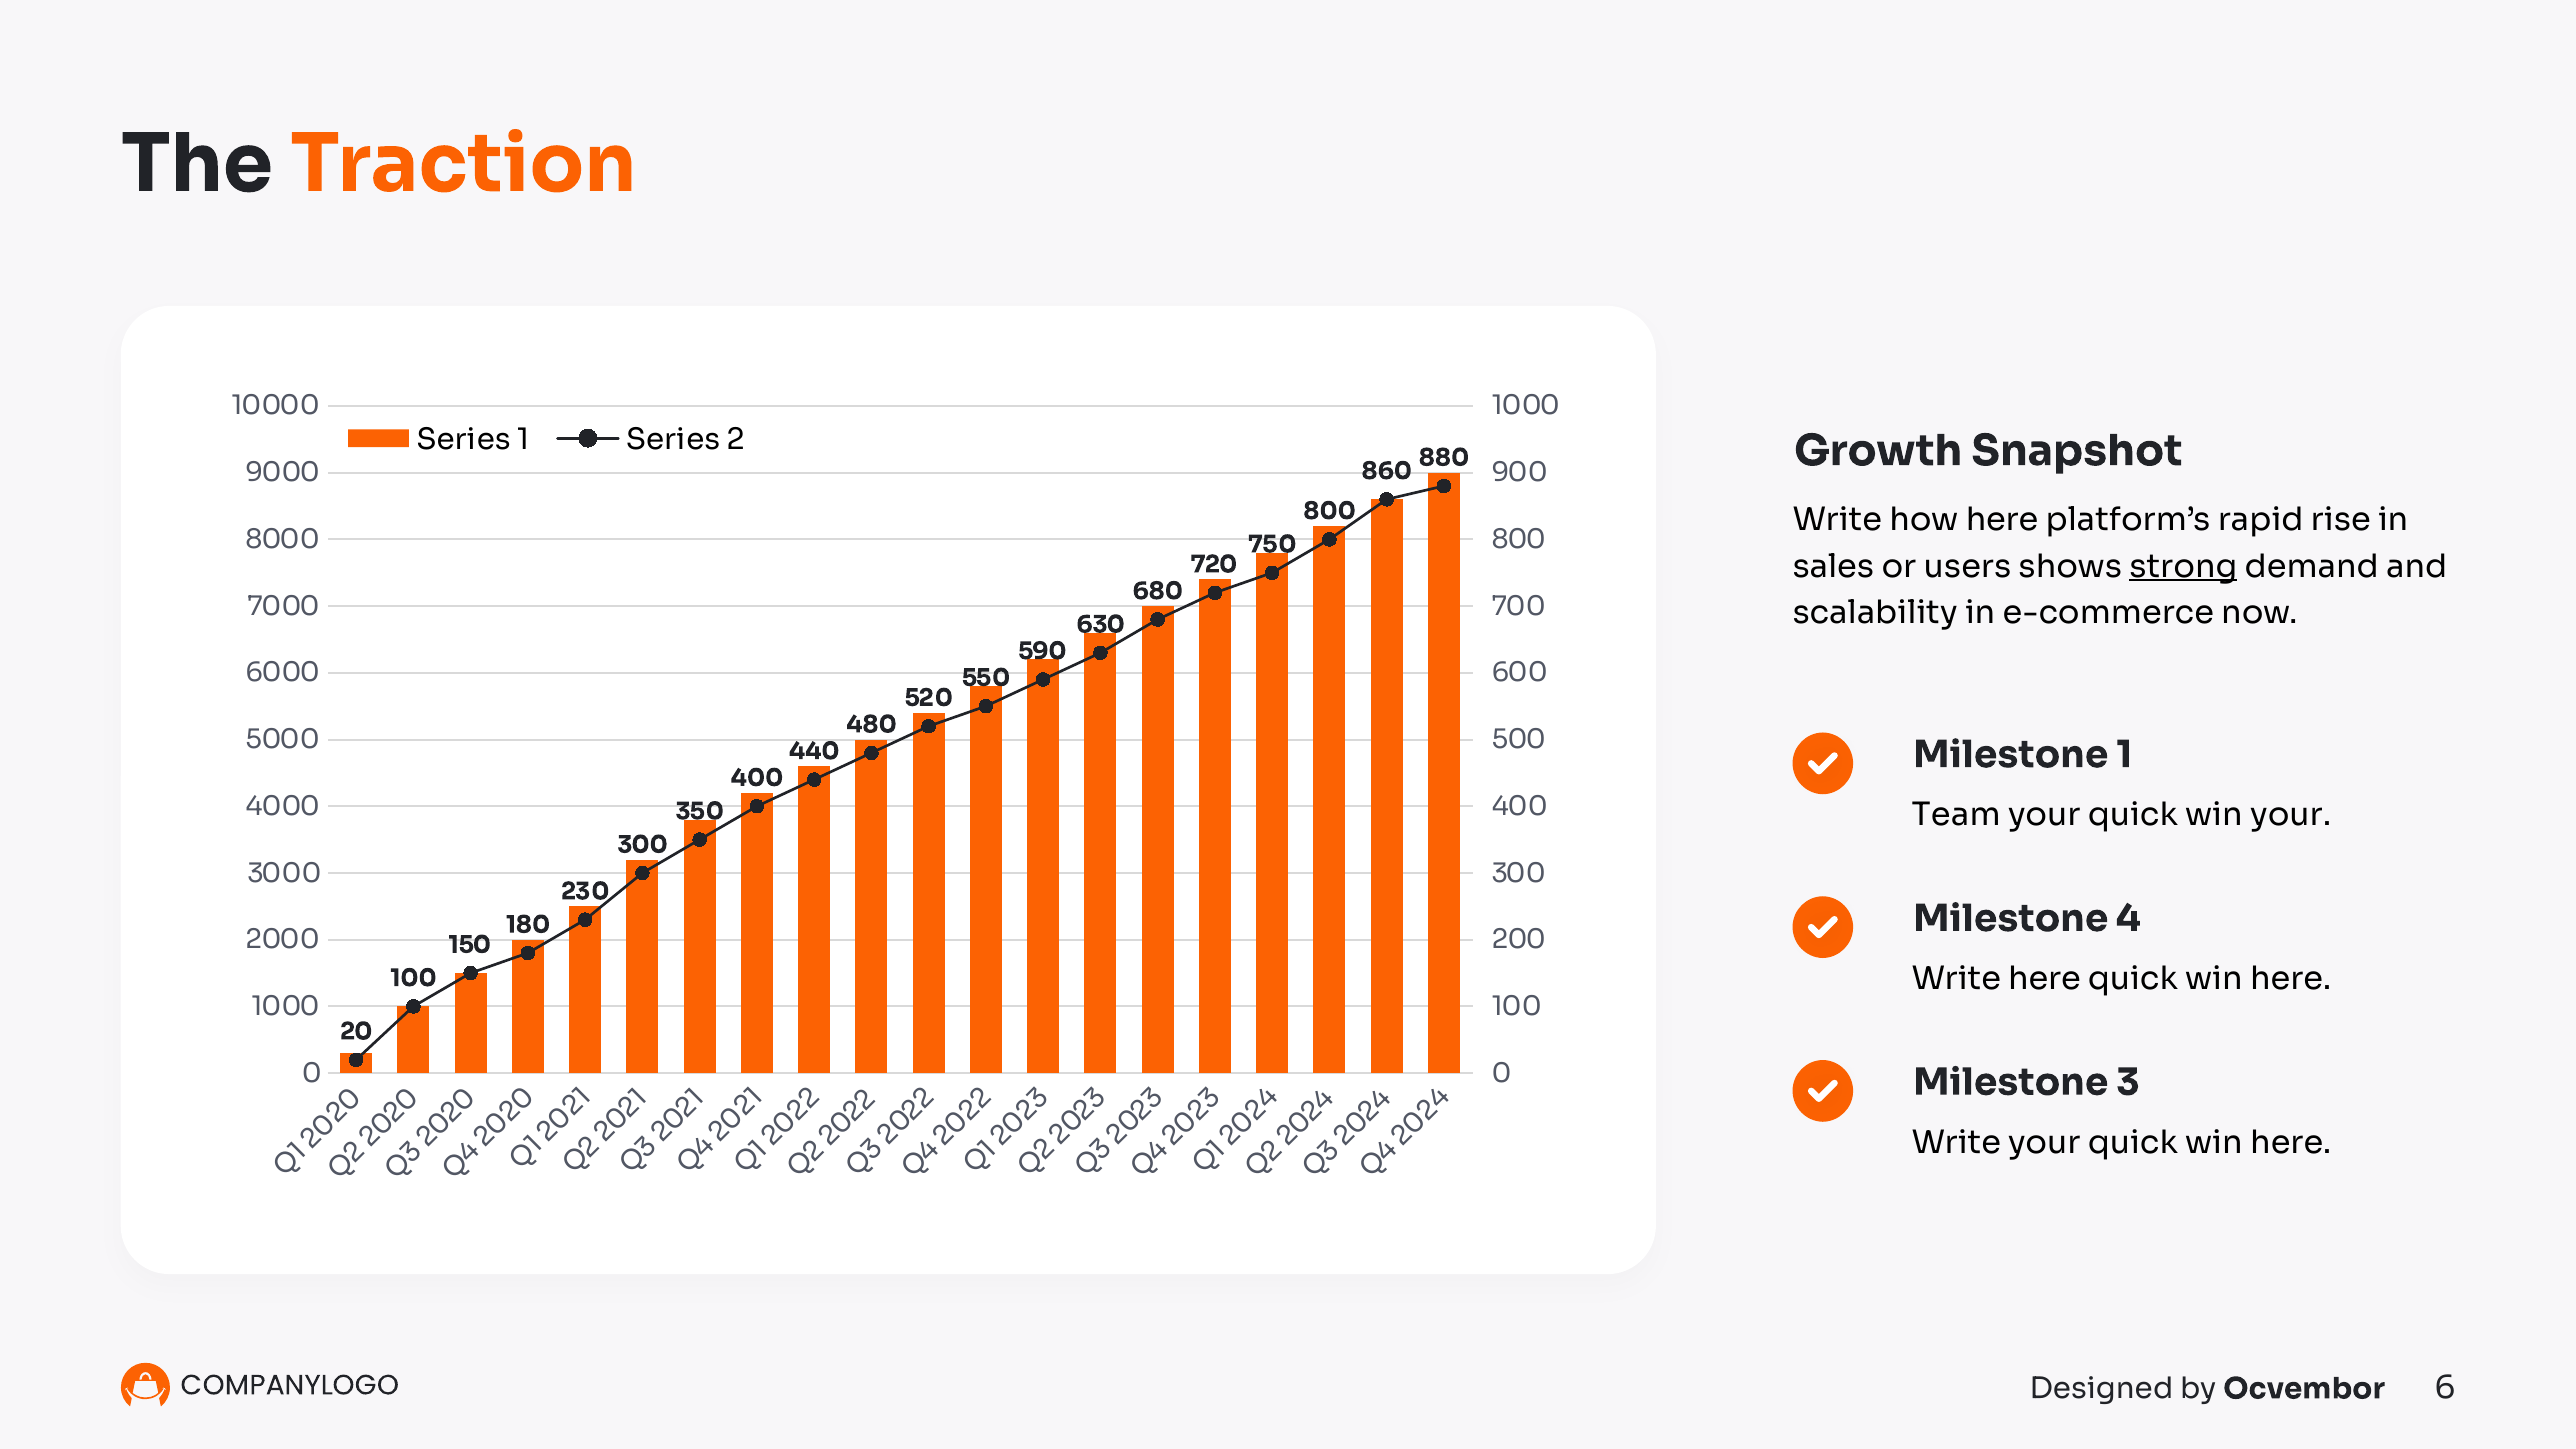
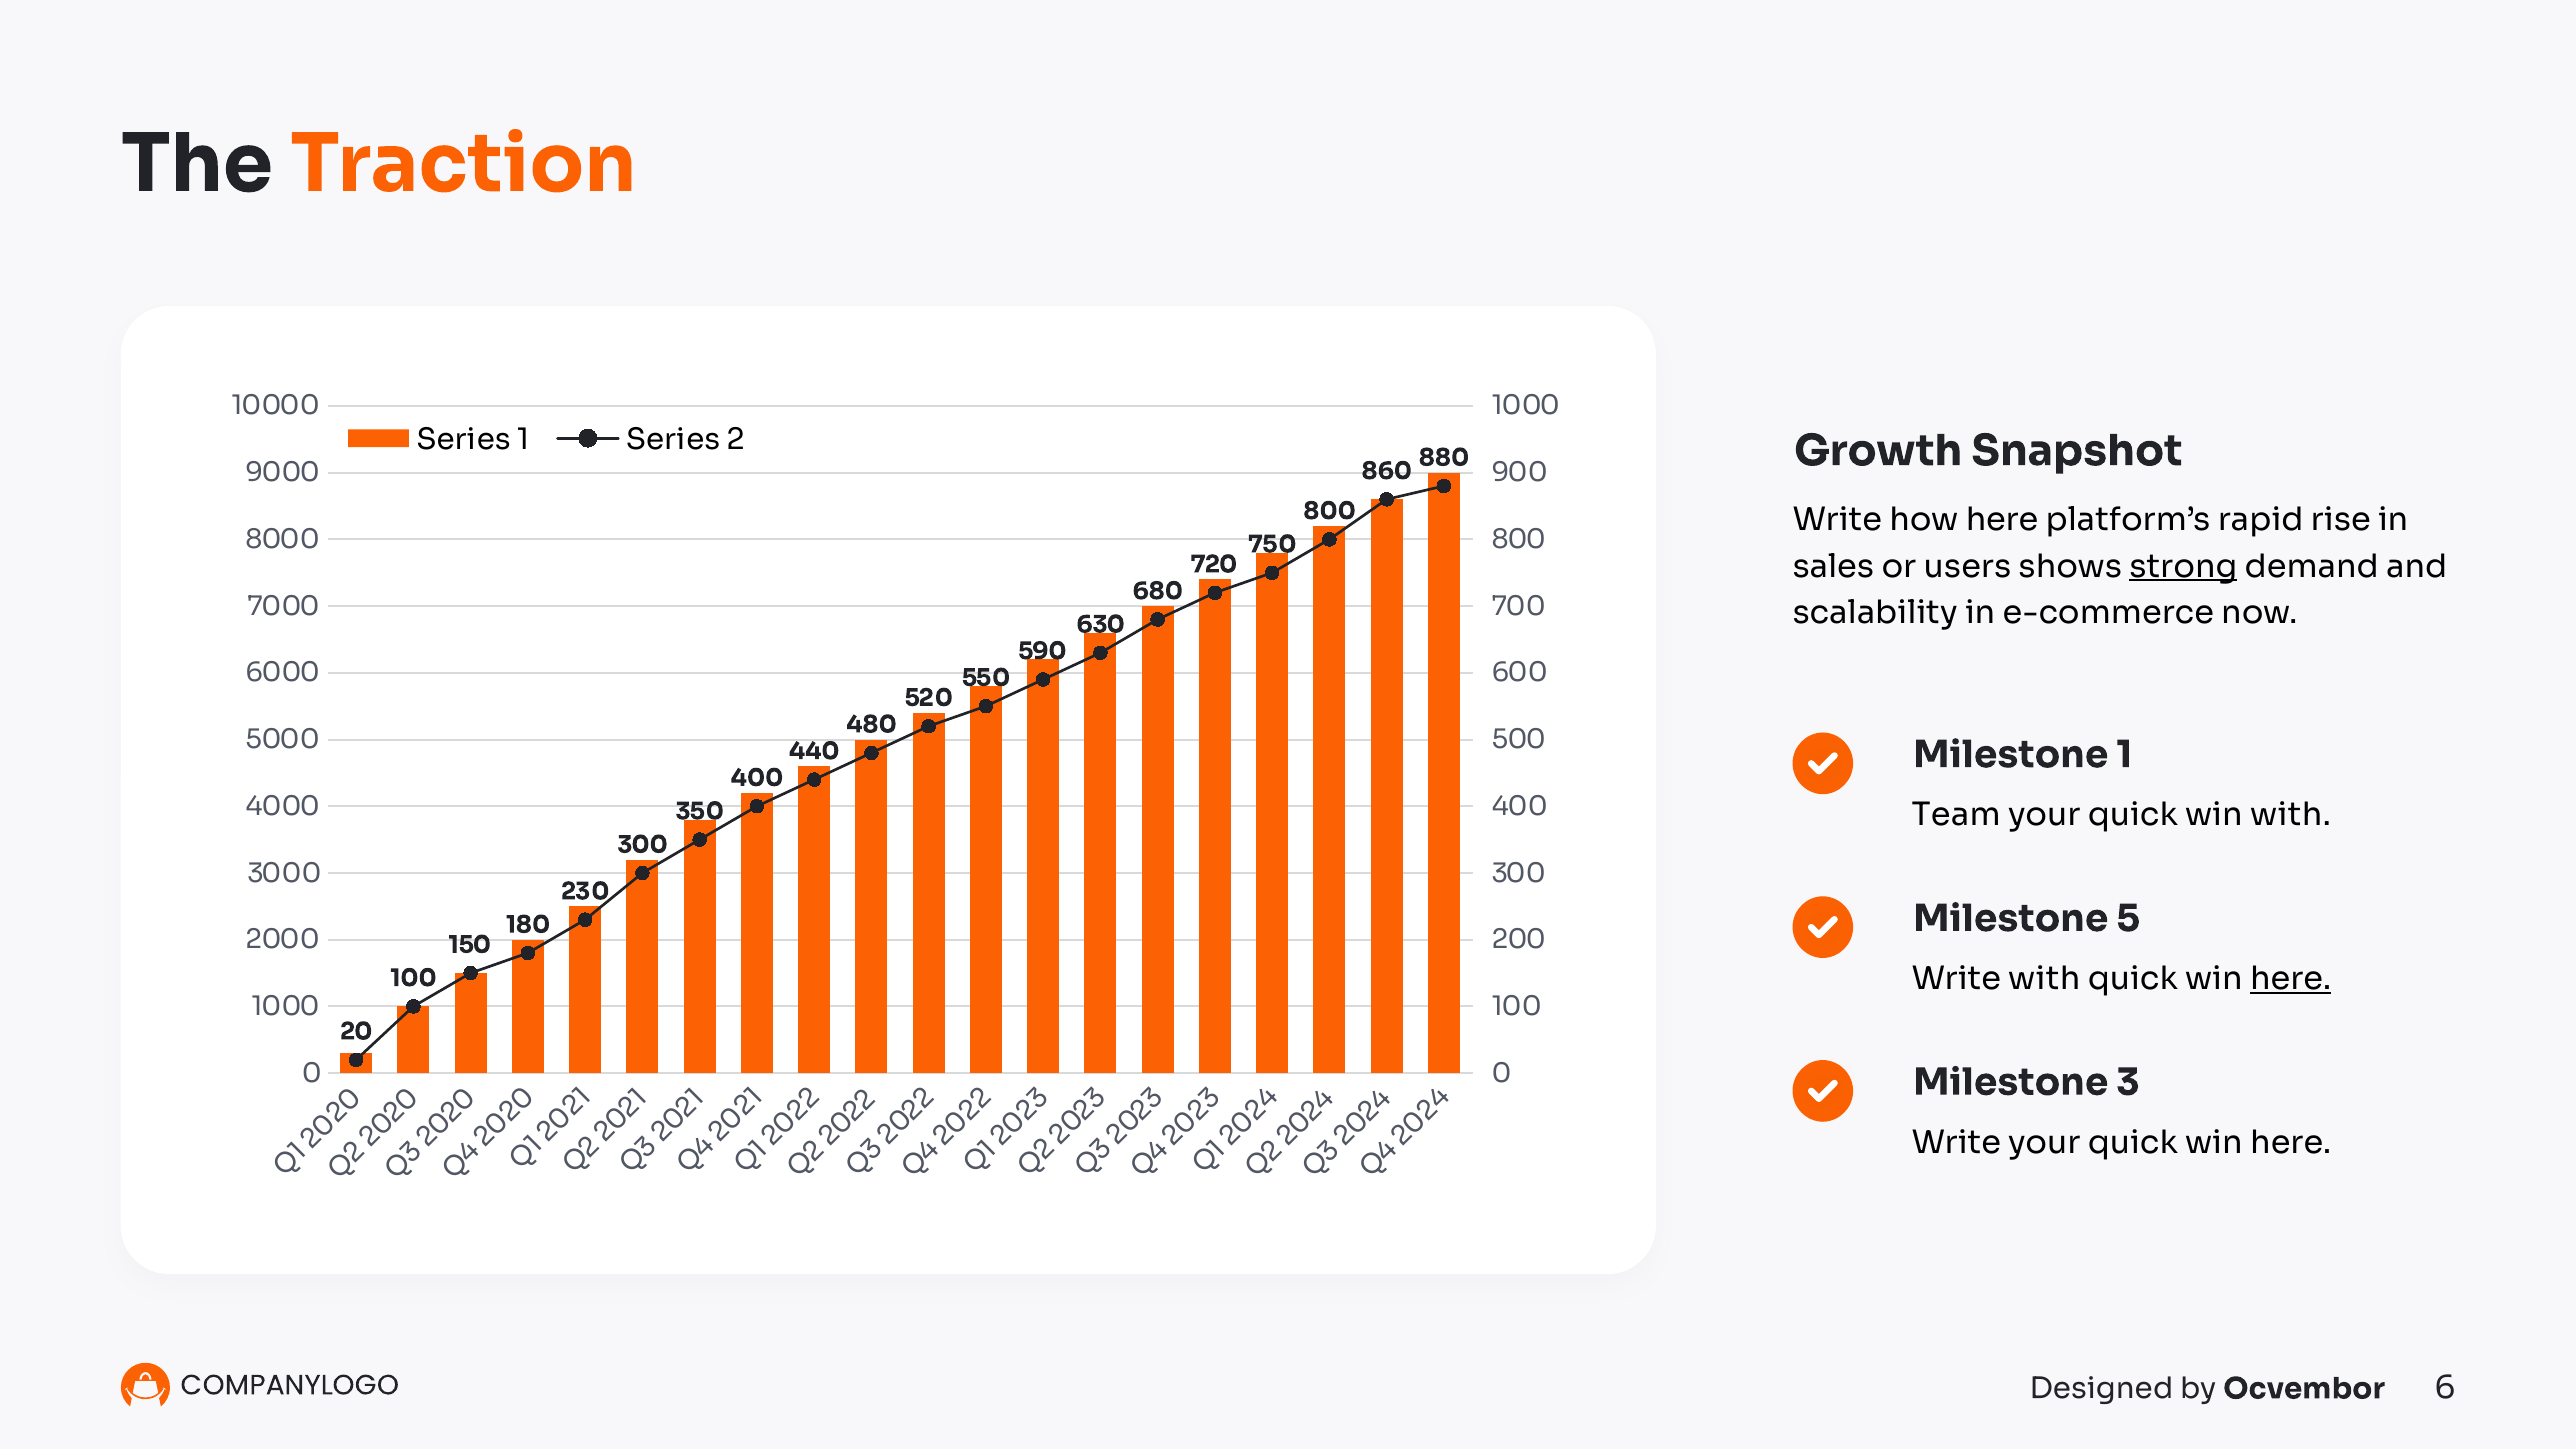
win your: your -> with
Milestone 4: 4 -> 5
Write here: here -> with
here at (2291, 979) underline: none -> present
